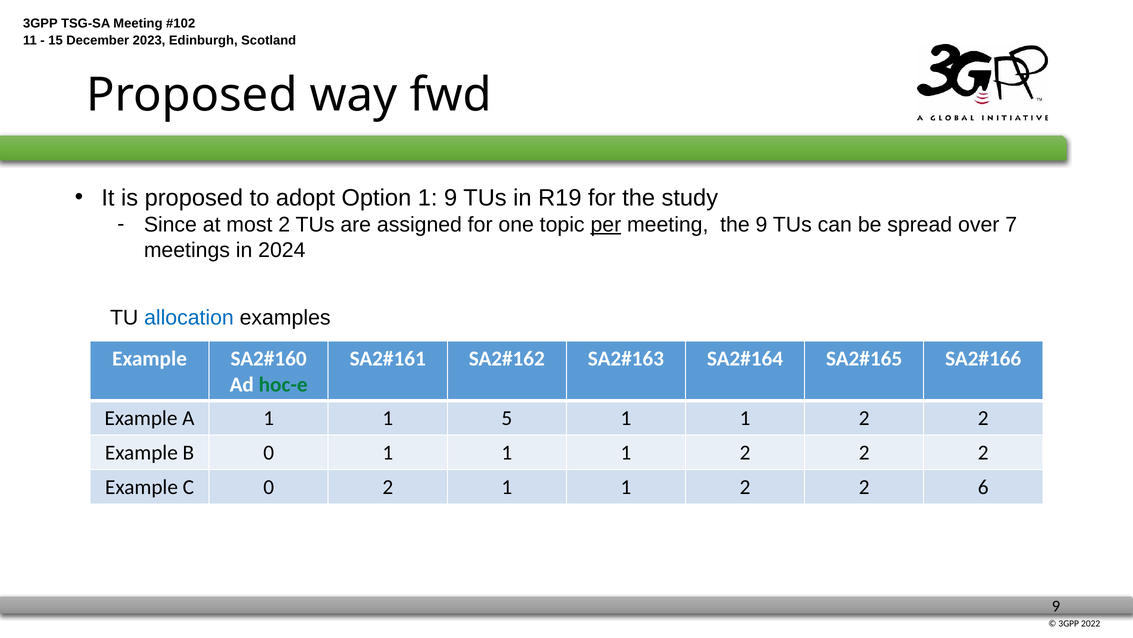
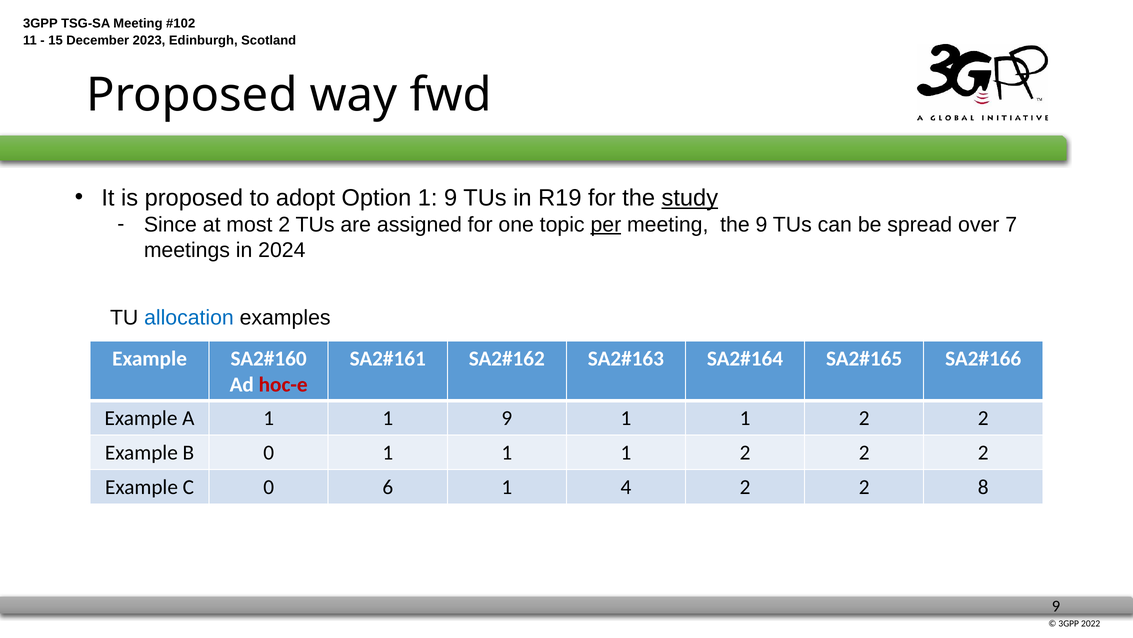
study underline: none -> present
hoc-e colour: green -> red
1 1 5: 5 -> 9
0 2: 2 -> 6
1 at (626, 487): 1 -> 4
6: 6 -> 8
